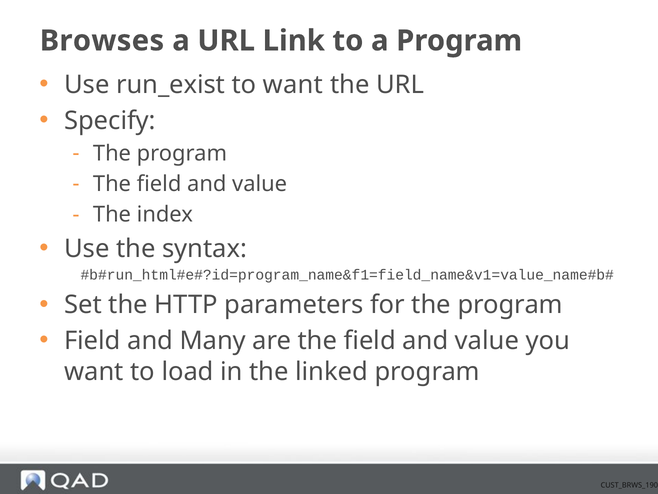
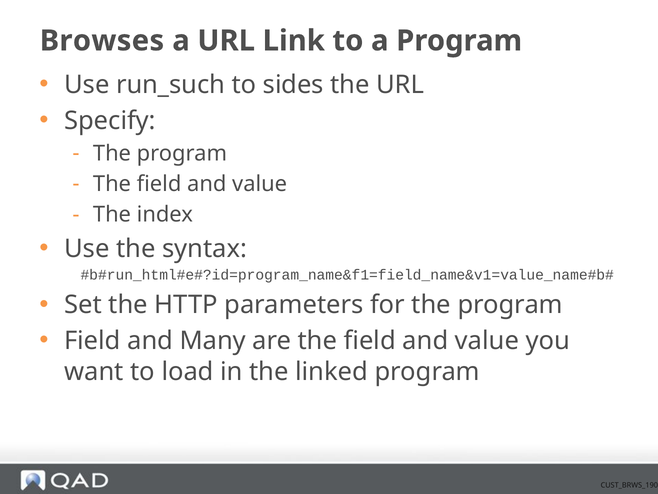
run_exist: run_exist -> run_such
to want: want -> sides
